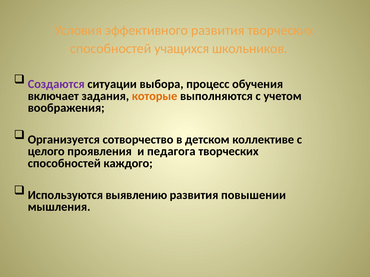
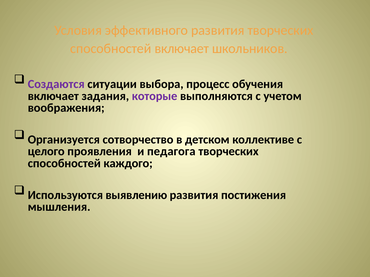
способностей учащихся: учащихся -> включает
которые colour: orange -> purple
повышении: повышении -> постижения
